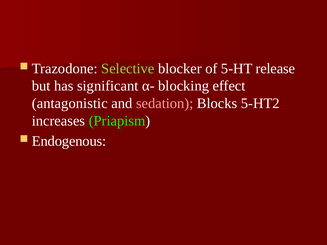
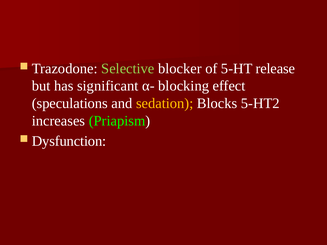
antagonistic: antagonistic -> speculations
sedation colour: pink -> yellow
Endogenous: Endogenous -> Dysfunction
